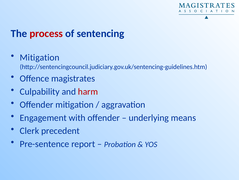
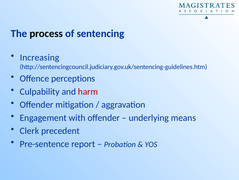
process colour: red -> black
Mitigation at (40, 57): Mitigation -> Increasing
magistrates: magistrates -> perceptions
